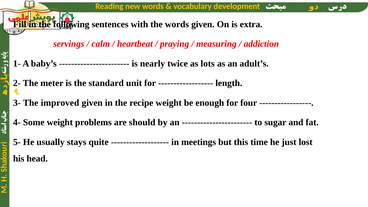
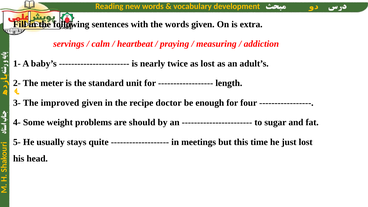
as lots: lots -> lost
recipe weight: weight -> doctor
